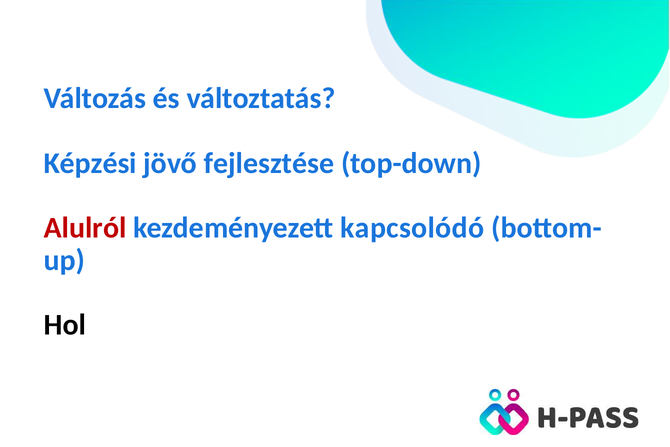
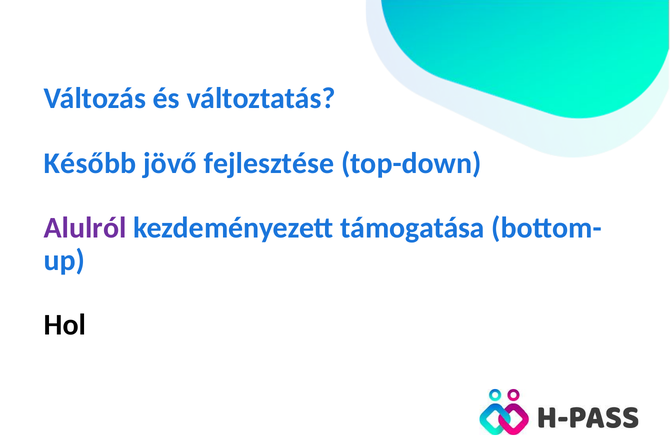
Képzési: Képzési -> Később
Alulról colour: red -> purple
kapcsolódó: kapcsolódó -> támogatása
